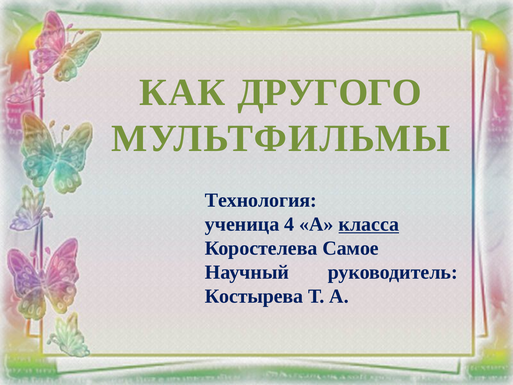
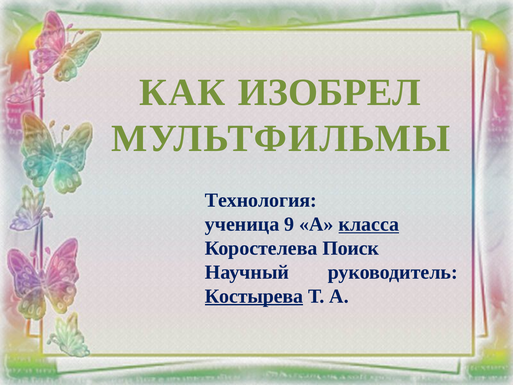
ДРУГОГО: ДРУГОГО -> ИЗОБРЕЛ
4: 4 -> 9
Самое: Самое -> Поиск
Костырева underline: none -> present
